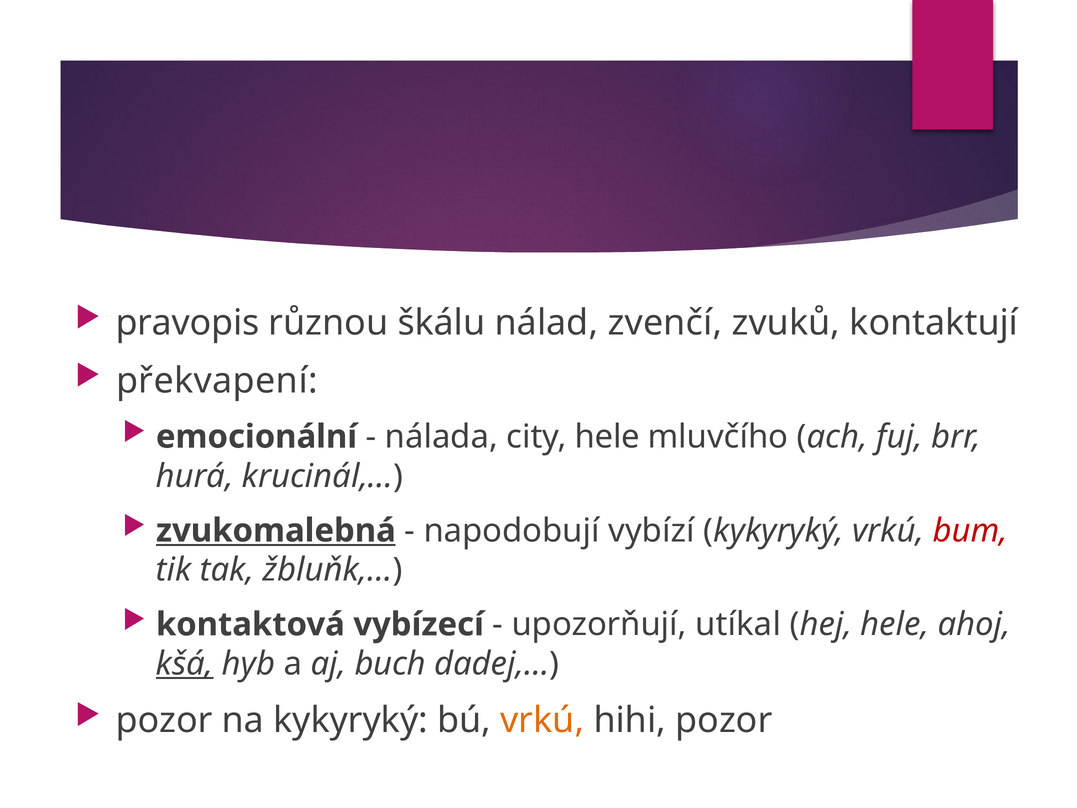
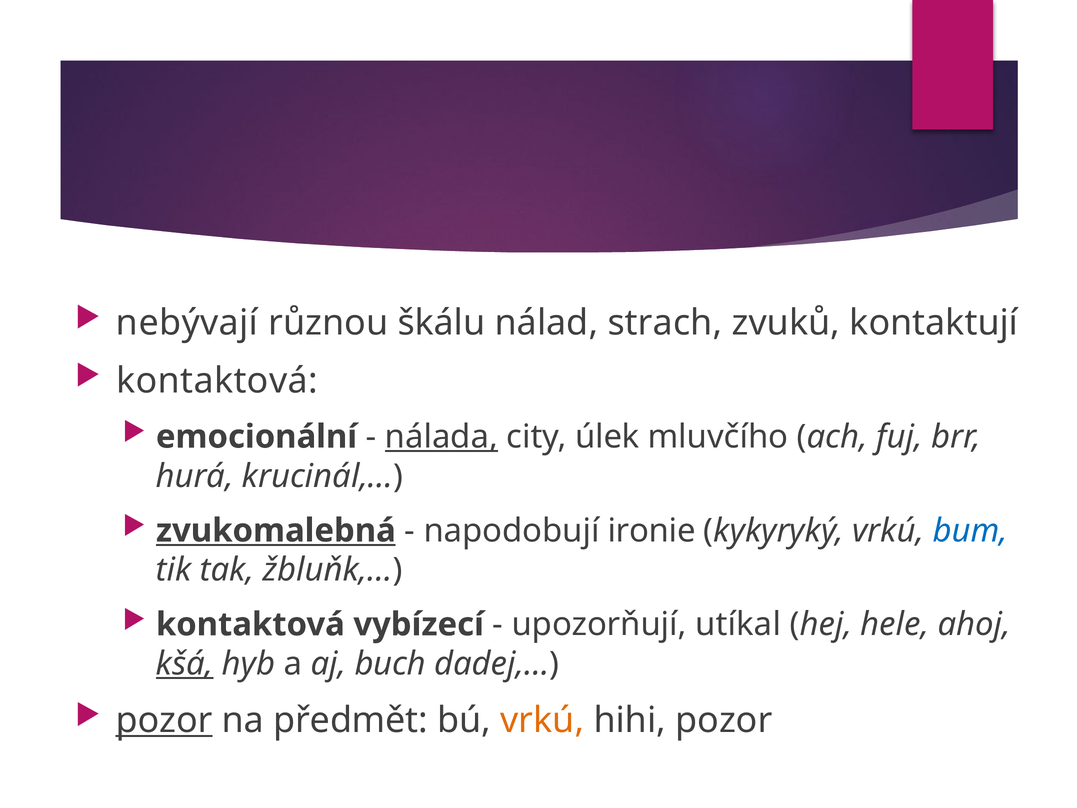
pravopis: pravopis -> nebývají
zvenčí: zvenčí -> strach
překvapení at (217, 381): překvapení -> kontaktová
nálada underline: none -> present
city hele: hele -> úlek
vybízí: vybízí -> ironie
bum colour: red -> blue
pozor at (164, 720) underline: none -> present
na kykyryký: kykyryký -> předmět
